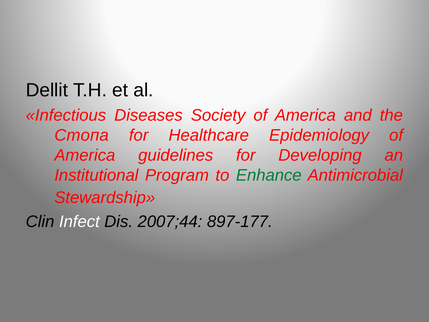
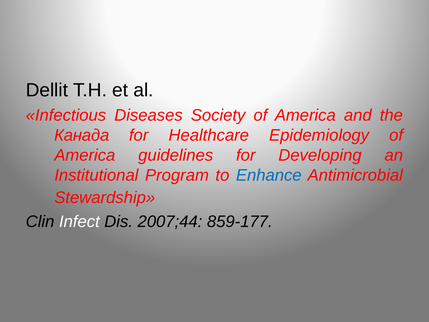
Стопа: Стопа -> Канада
Enhance colour: green -> blue
897-177: 897-177 -> 859-177
